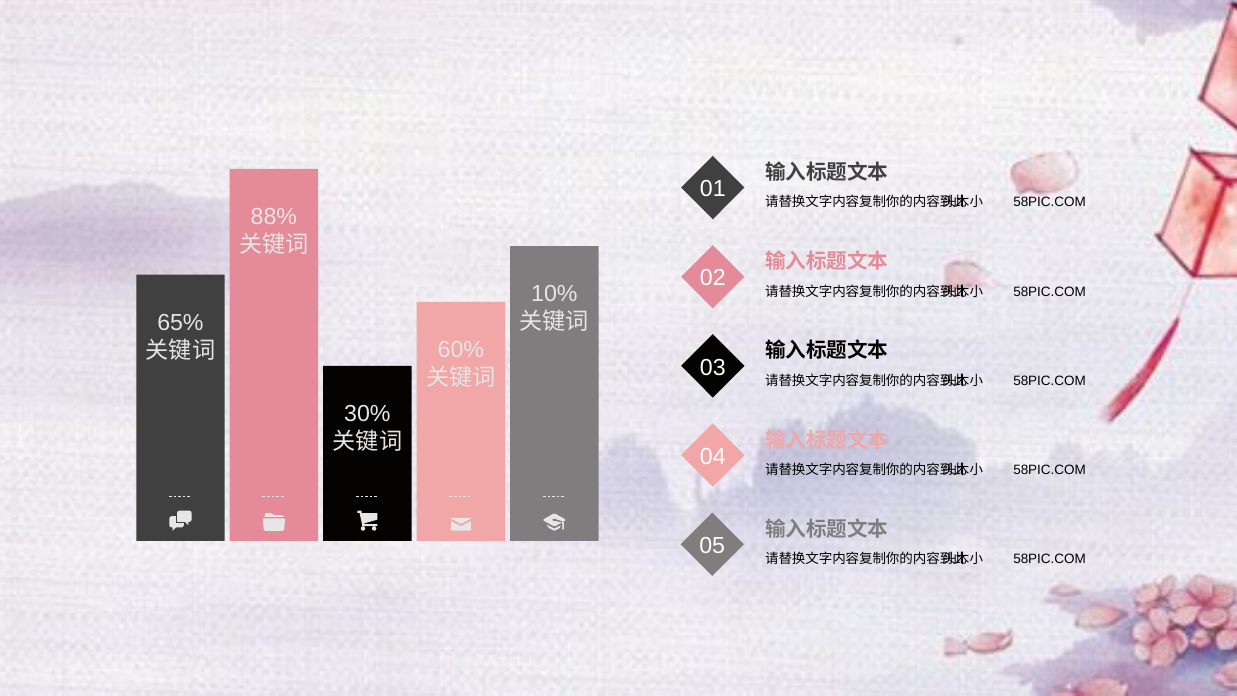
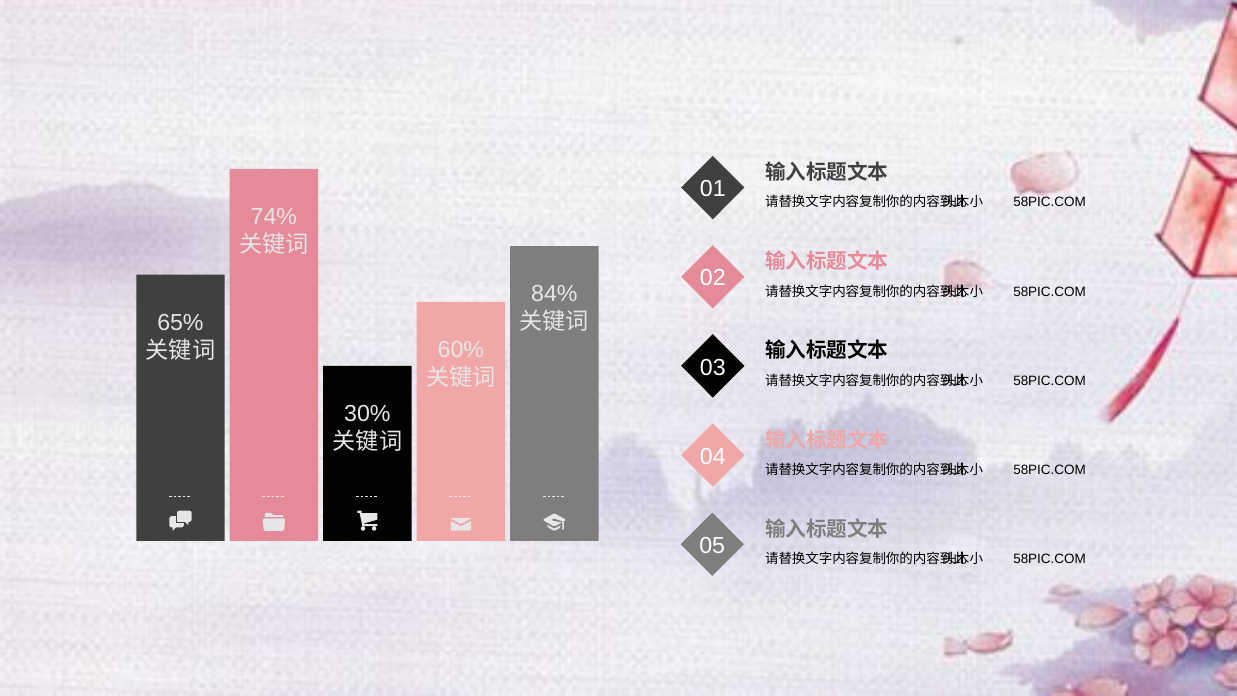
88%: 88% -> 74%
10%: 10% -> 84%
